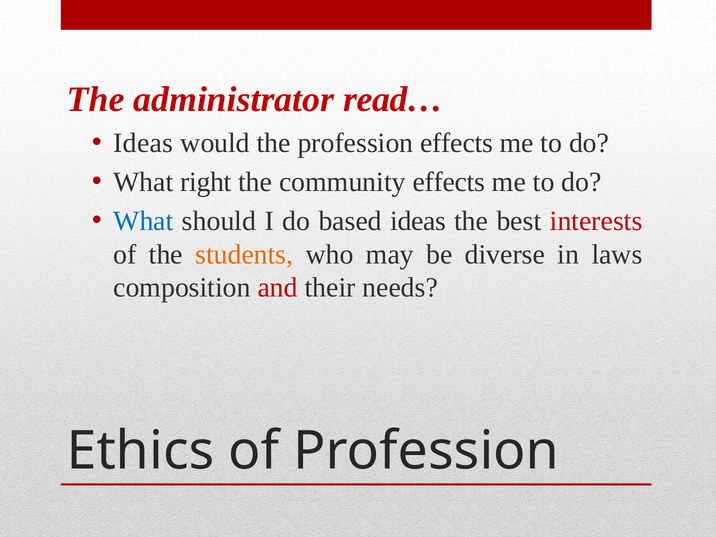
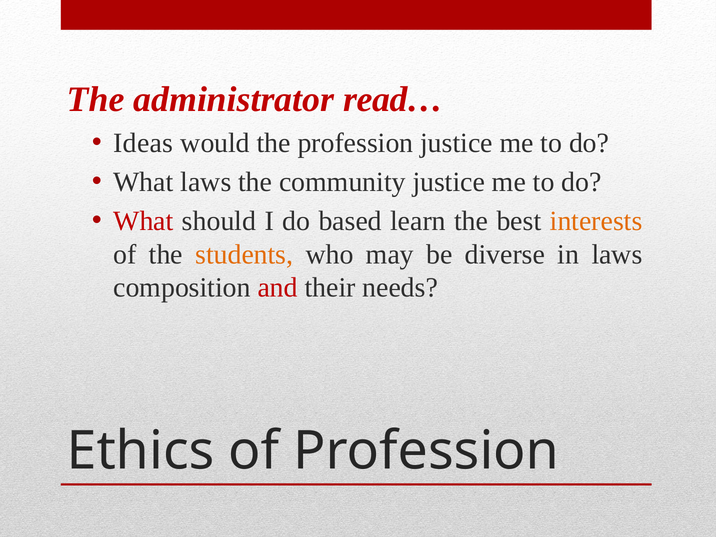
profession effects: effects -> justice
What right: right -> laws
community effects: effects -> justice
What at (143, 221) colour: blue -> red
based ideas: ideas -> learn
interests colour: red -> orange
